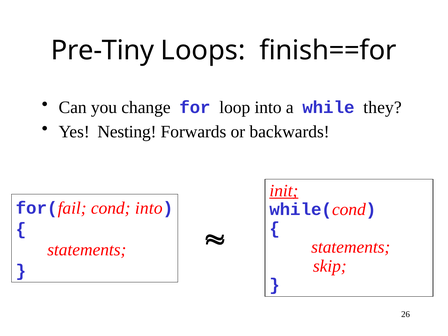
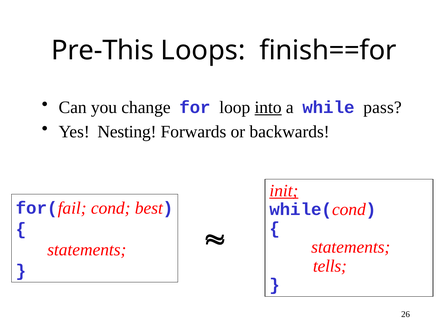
Pre-Tiny: Pre-Tiny -> Pre-This
into at (268, 107) underline: none -> present
they: they -> pass
cond into: into -> best
skip: skip -> tells
